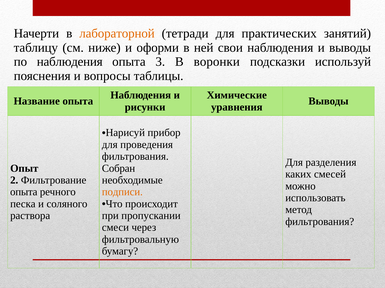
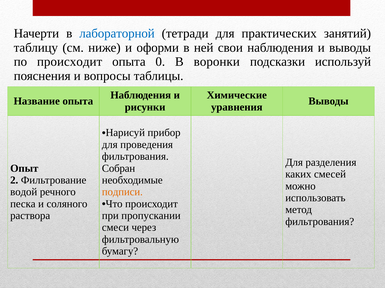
лабораторной colour: orange -> blue
по наблюдения: наблюдения -> происходит
3: 3 -> 0
опыта at (24, 192): опыта -> водой
